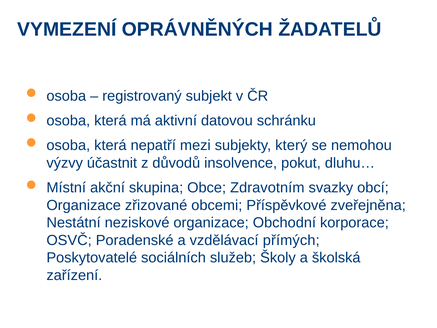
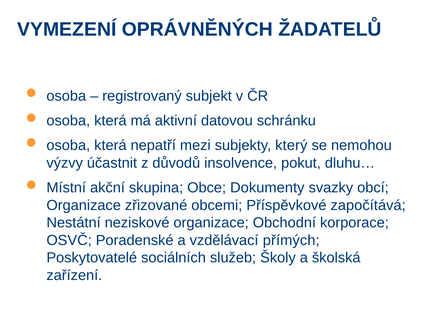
Zdravotním: Zdravotním -> Dokumenty
zveřejněna: zveřejněna -> započítává
